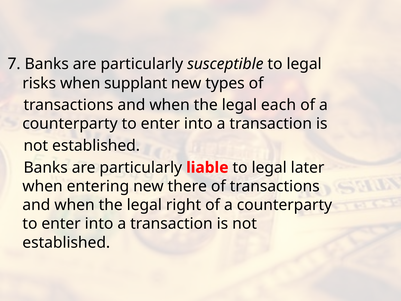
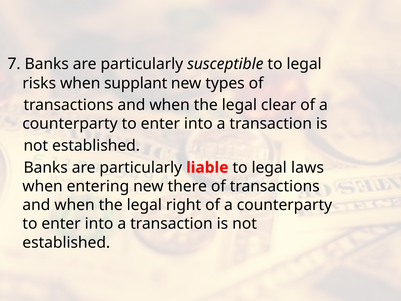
each: each -> clear
later: later -> laws
